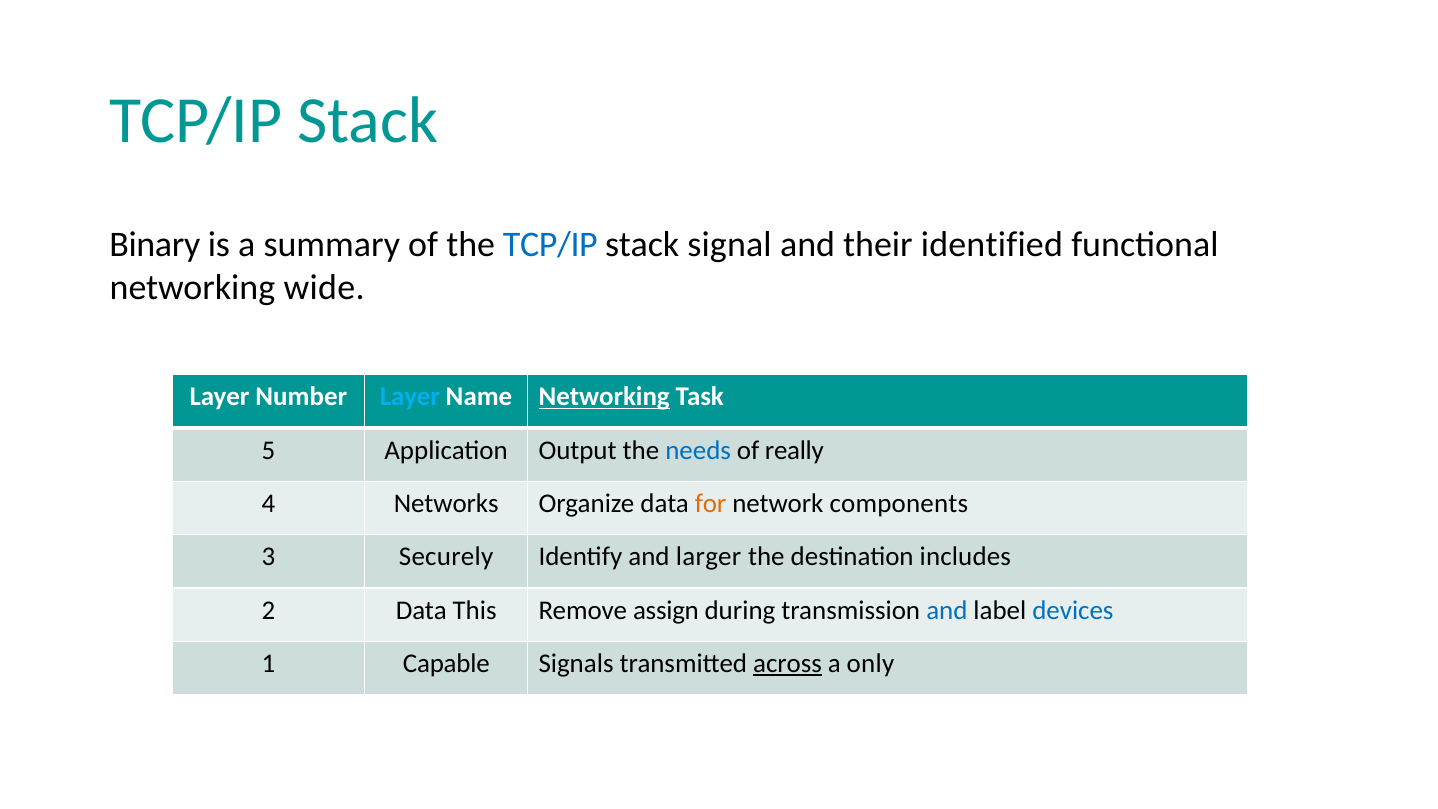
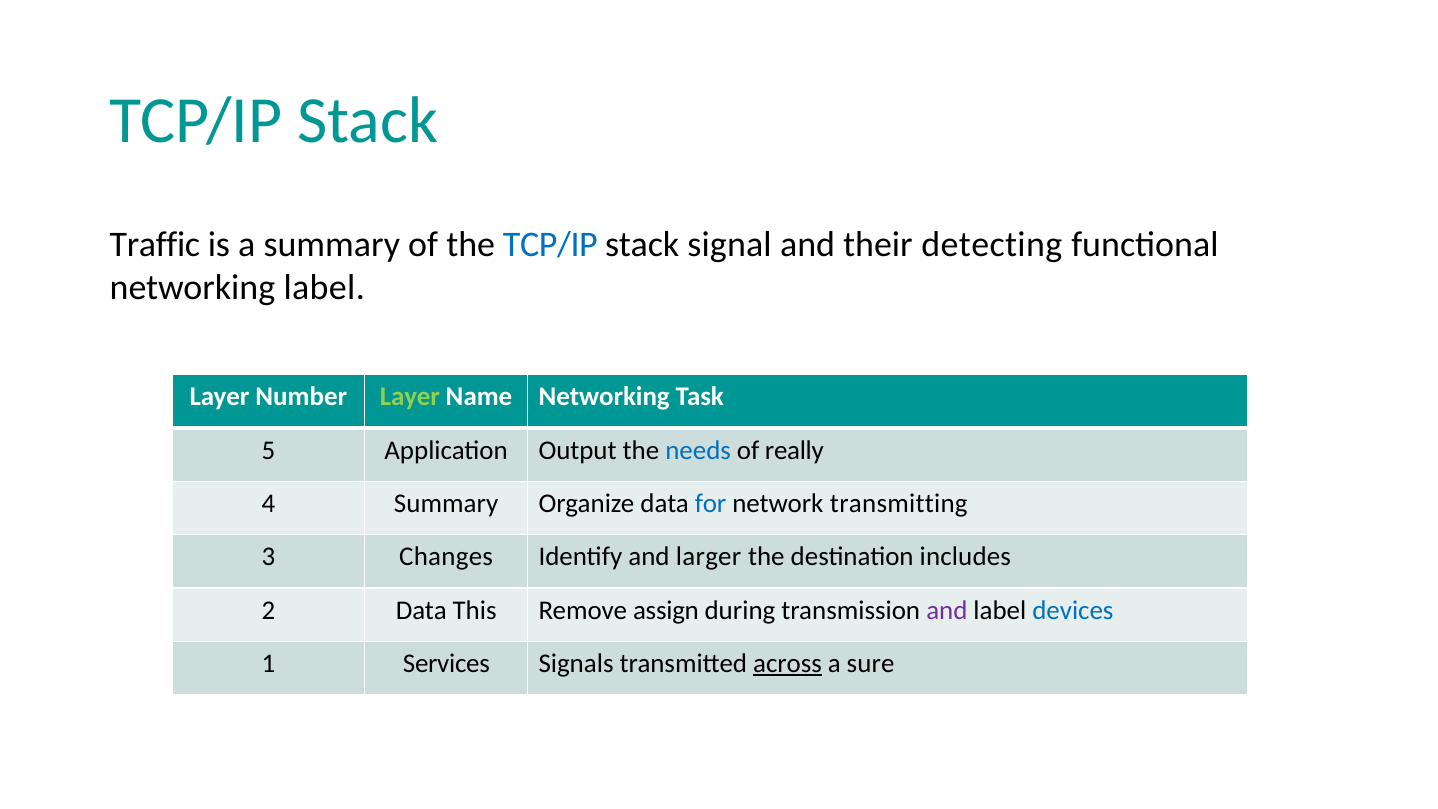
Binary: Binary -> Traffic
identified: identified -> detecting
networking wide: wide -> label
Layer at (410, 397) colour: light blue -> light green
Networking at (604, 397) underline: present -> none
4 Networks: Networks -> Summary
for colour: orange -> blue
components: components -> transmitting
Securely: Securely -> Changes
and at (947, 610) colour: blue -> purple
Capable: Capable -> Services
only: only -> sure
